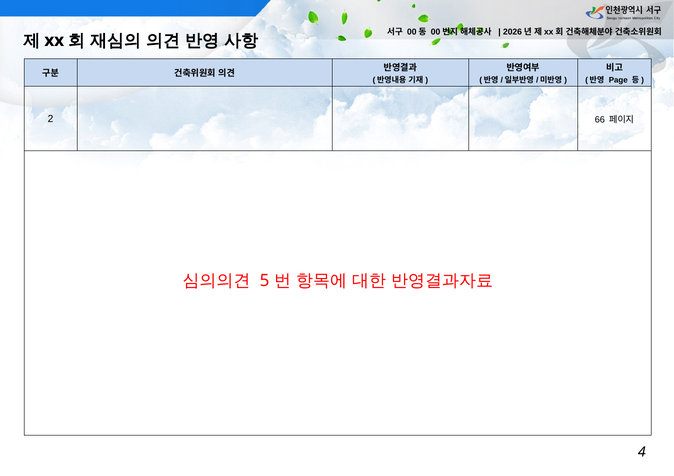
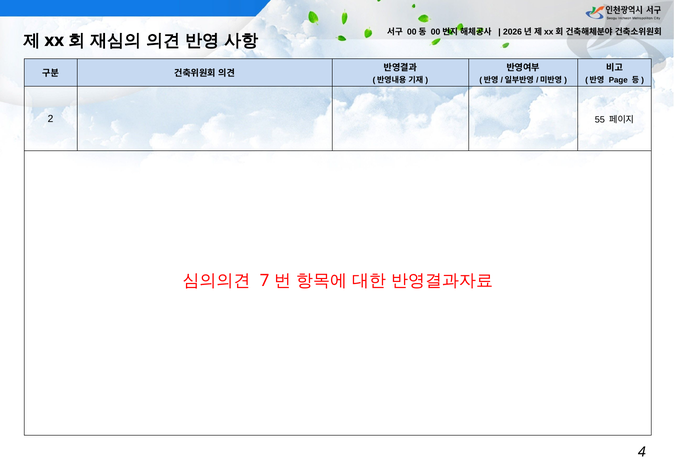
66: 66 -> 55
5: 5 -> 7
